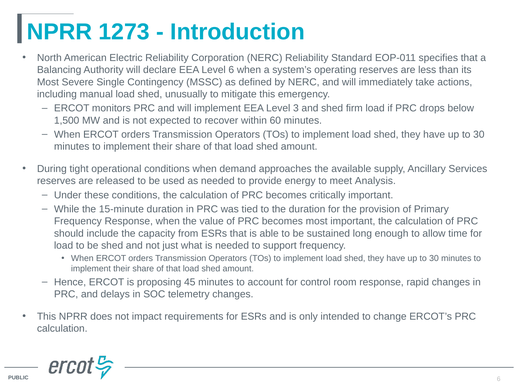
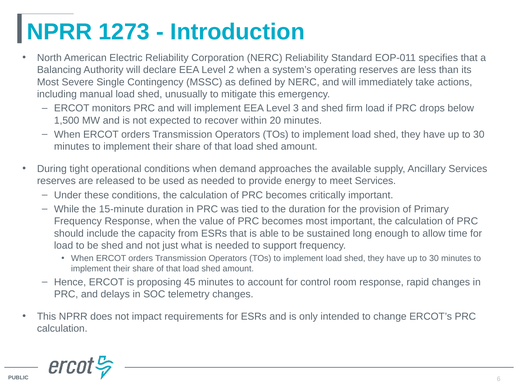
Level 6: 6 -> 2
60: 60 -> 20
meet Analysis: Analysis -> Services
